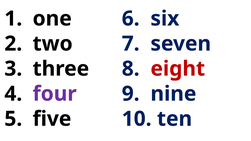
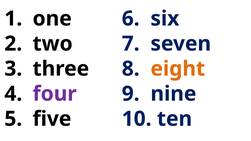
eight colour: red -> orange
